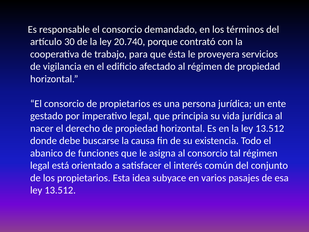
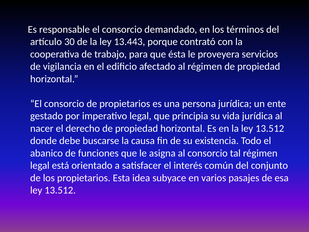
20.740: 20.740 -> 13.443
